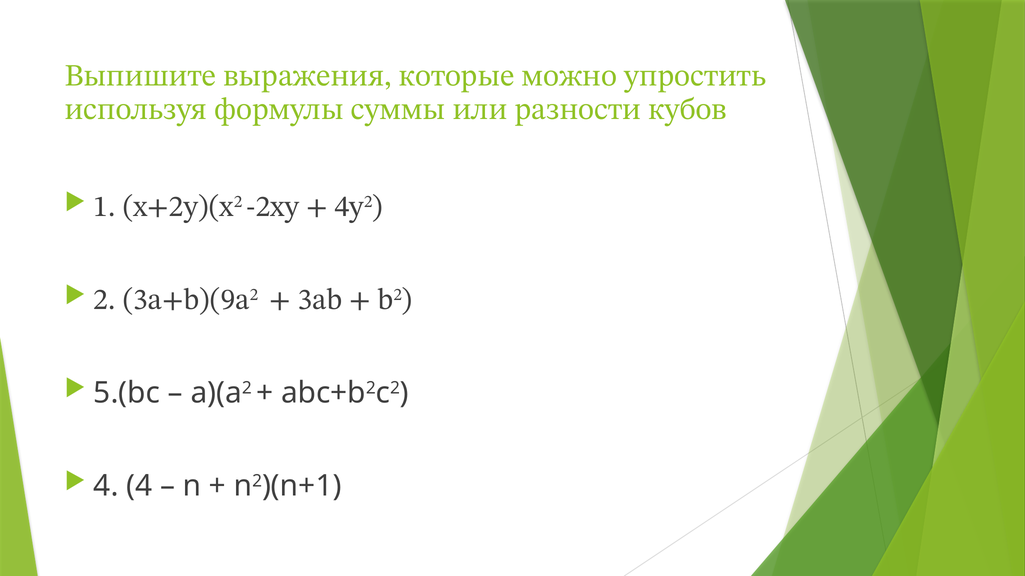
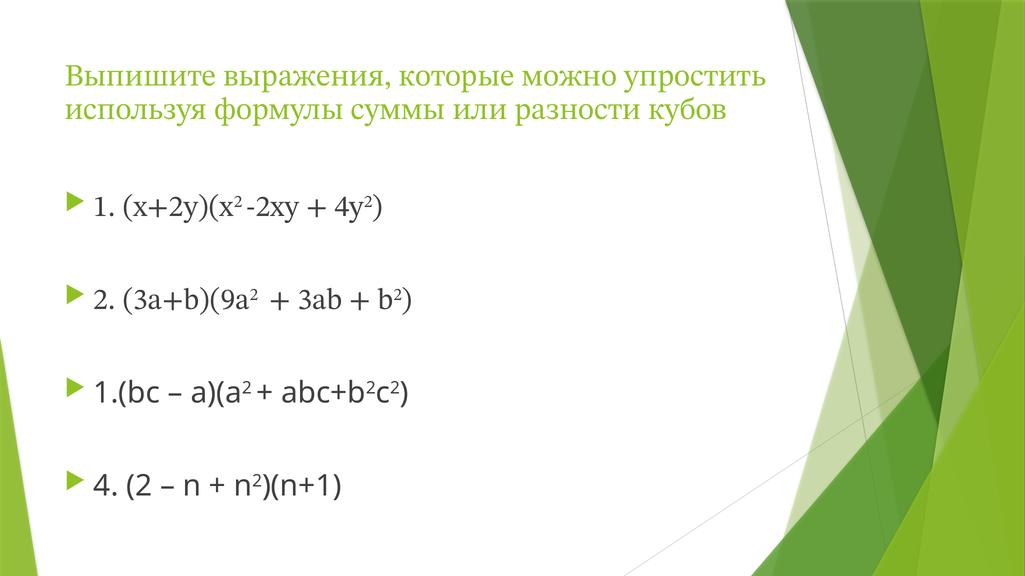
5.(bc: 5.(bc -> 1.(bc
4 4: 4 -> 2
